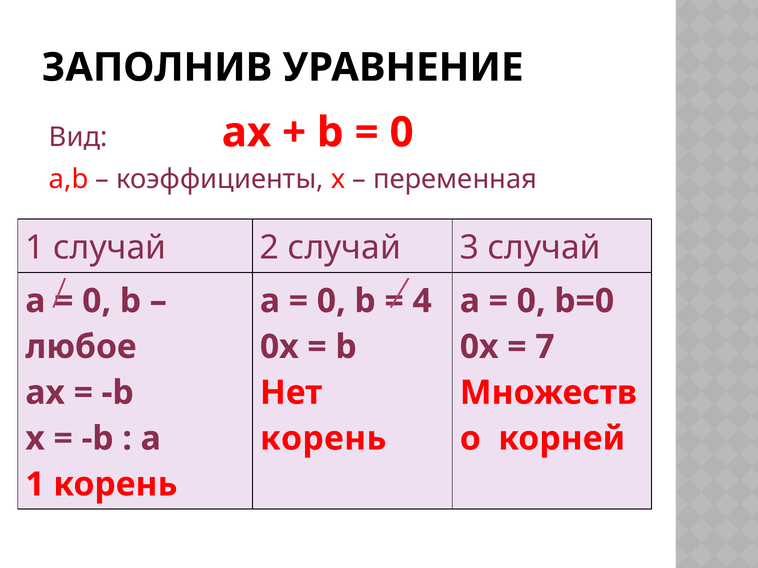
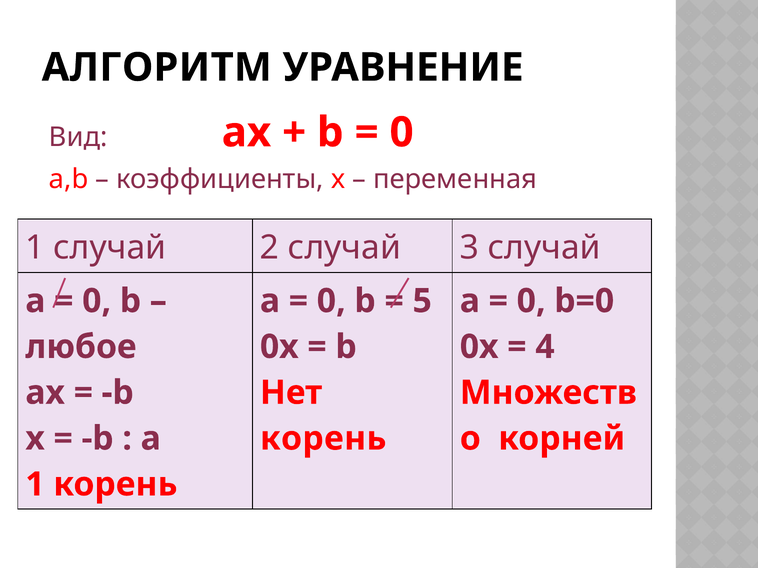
ЗАПОЛНИВ: ЗАПОЛНИВ -> АЛГОРИТМ
4: 4 -> 5
7: 7 -> 4
